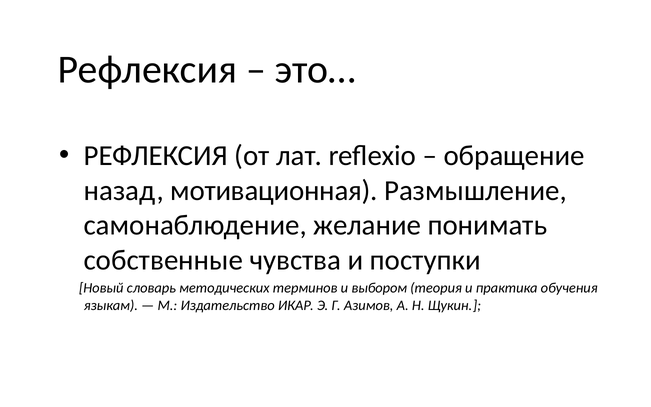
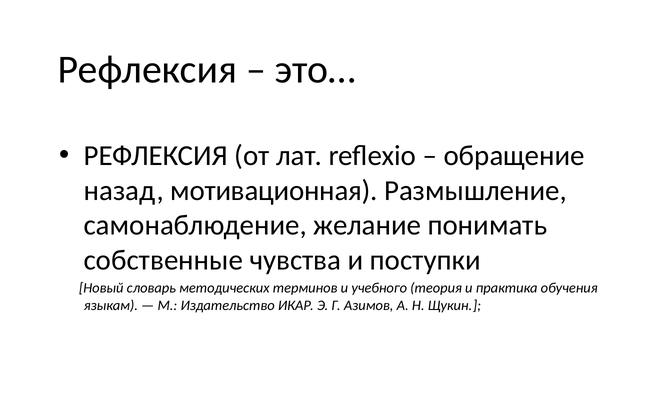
выбором: выбором -> учебного
